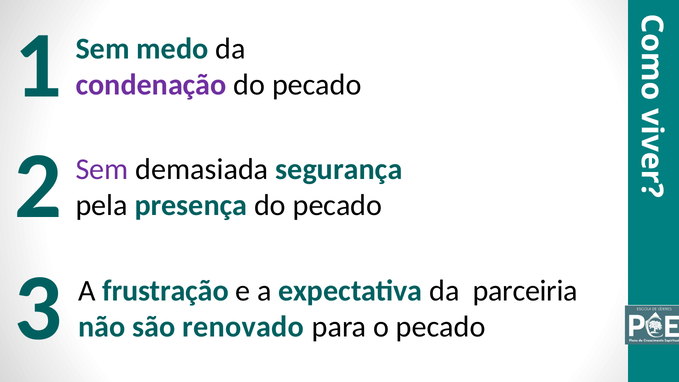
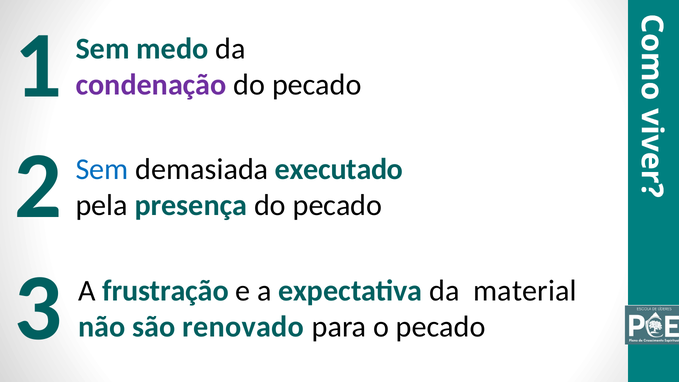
Sem at (102, 169) colour: purple -> blue
segurança: segurança -> executado
parceiria: parceiria -> material
